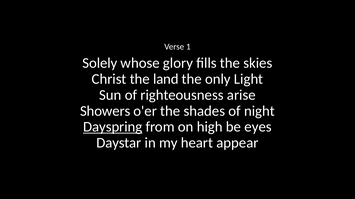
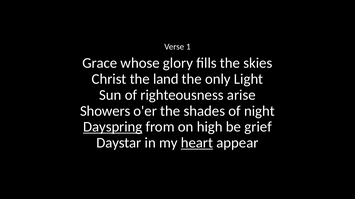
Solely: Solely -> Grace
eyes: eyes -> grief
heart underline: none -> present
